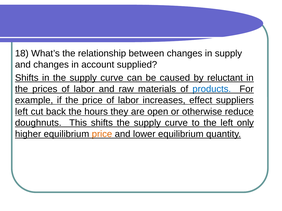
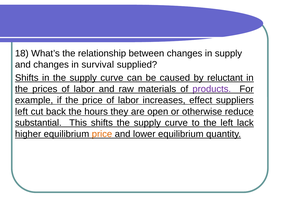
account: account -> survival
products colour: blue -> purple
doughnuts: doughnuts -> substantial
only: only -> lack
